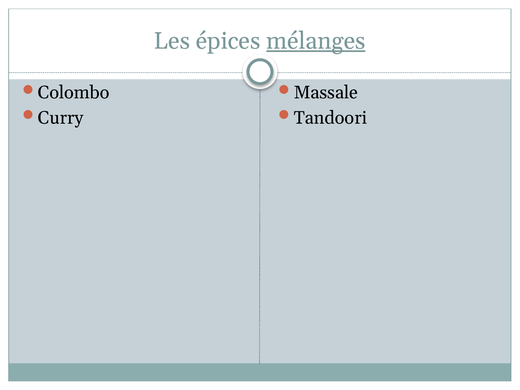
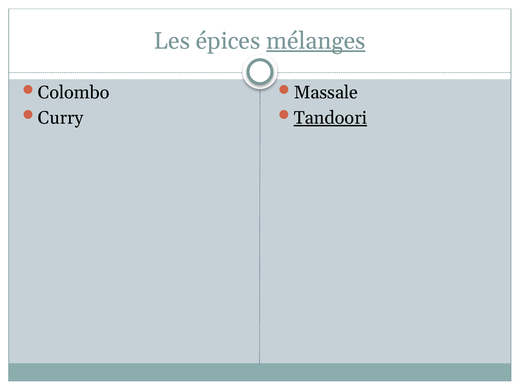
Tandoori underline: none -> present
